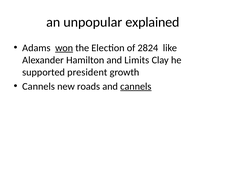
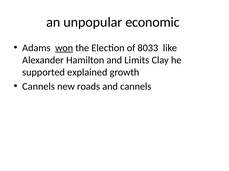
explained: explained -> economic
2824: 2824 -> 8033
president: president -> explained
cannels at (136, 87) underline: present -> none
